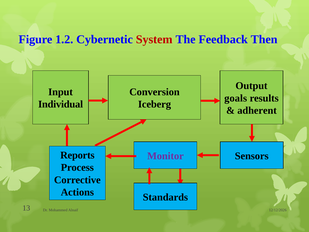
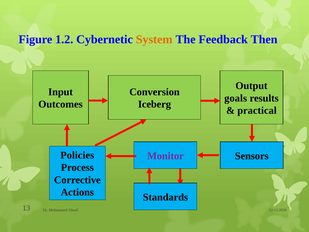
System colour: red -> orange
Individual: Individual -> Outcomes
adherent: adherent -> practical
Reports: Reports -> Policies
